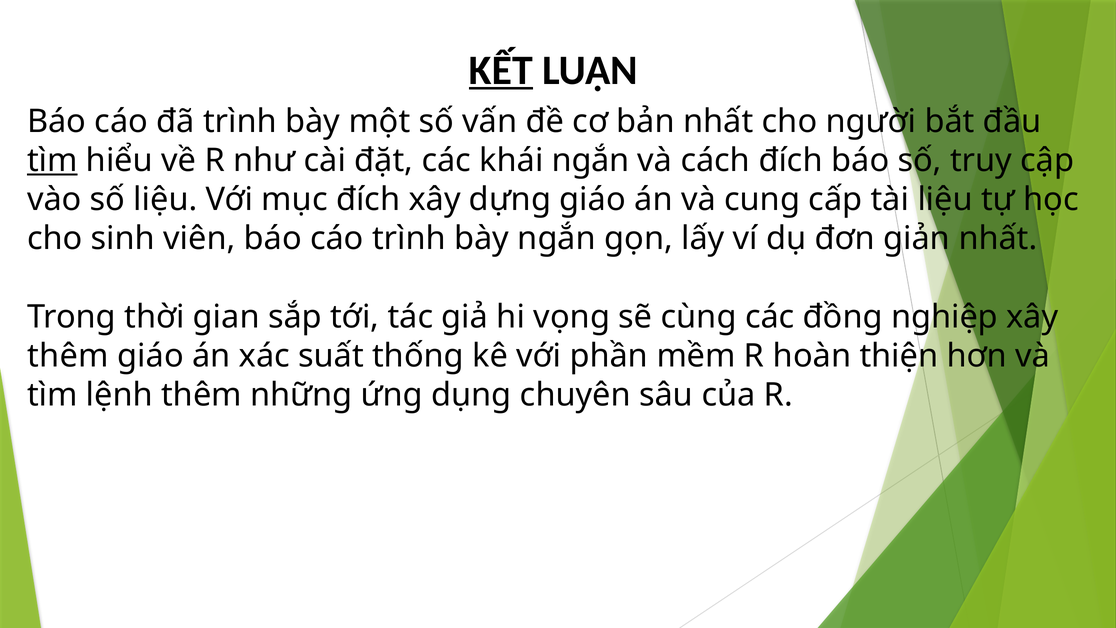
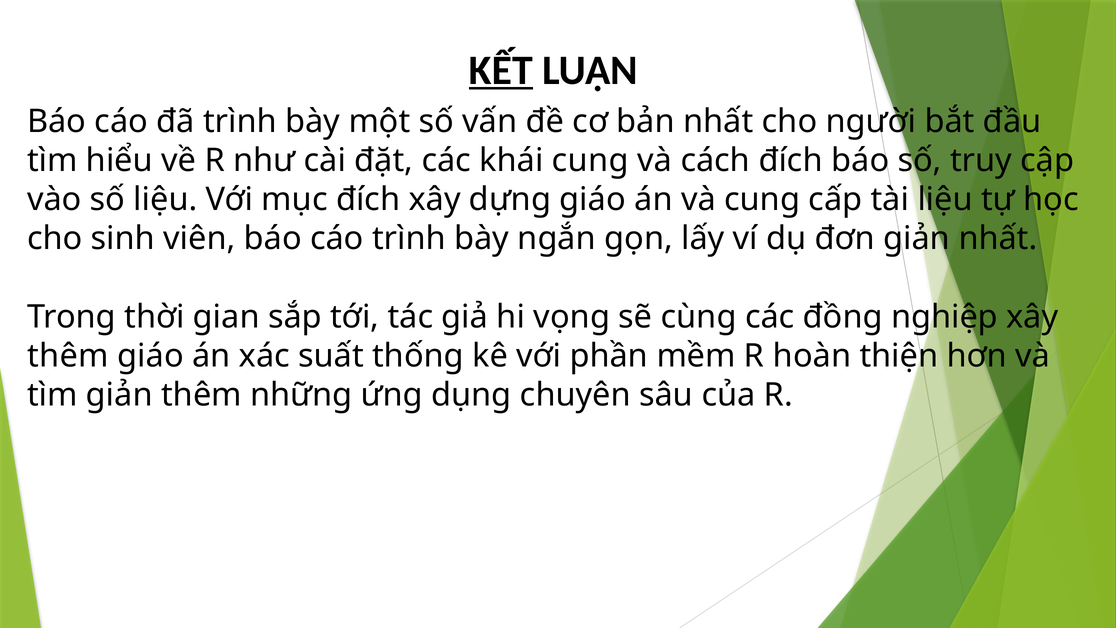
tìm at (52, 160) underline: present -> none
khái ngắn: ngắn -> cung
tìm lệnh: lệnh -> giản
